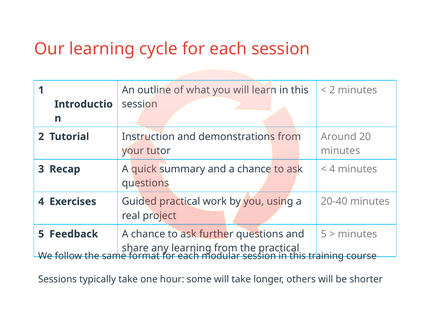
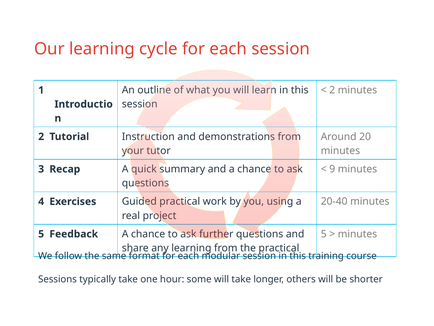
4 at (332, 169): 4 -> 9
